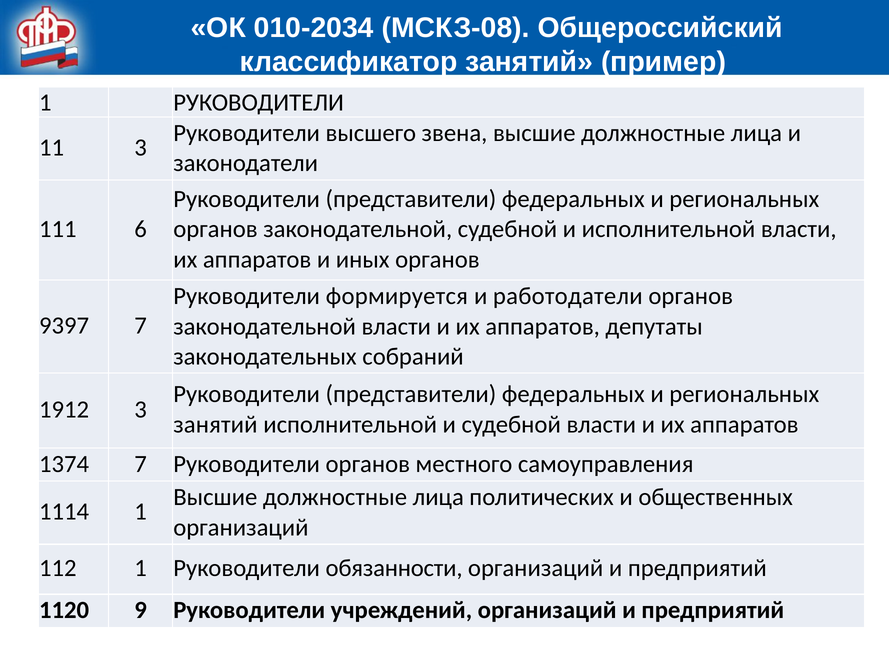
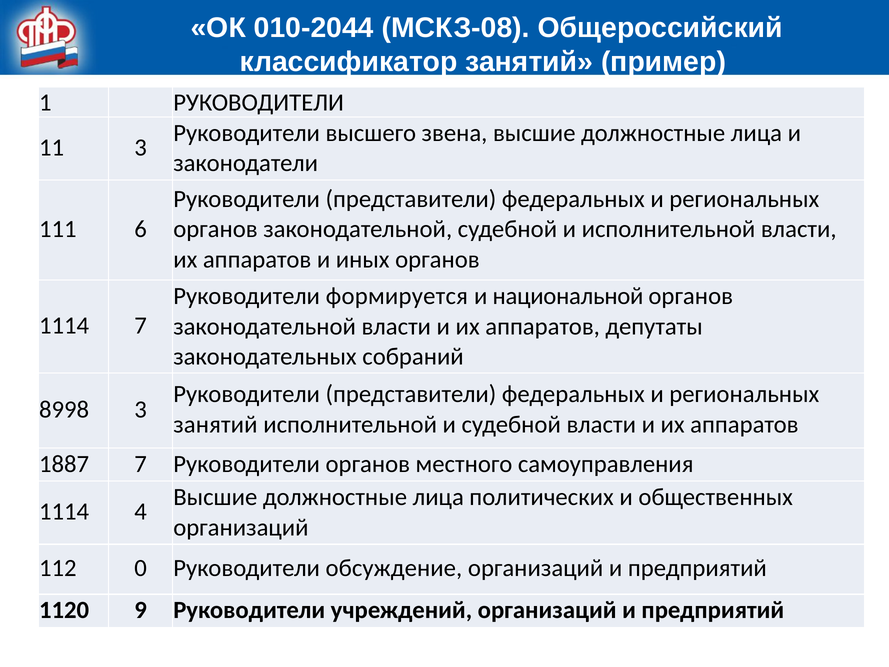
010-2034: 010-2034 -> 010-2044
работодатели: работодатели -> национальной
9397 at (64, 325): 9397 -> 1114
1912: 1912 -> 8998
1374: 1374 -> 1887
1114 1: 1 -> 4
112 1: 1 -> 0
обязанности: обязанности -> обсуждение
